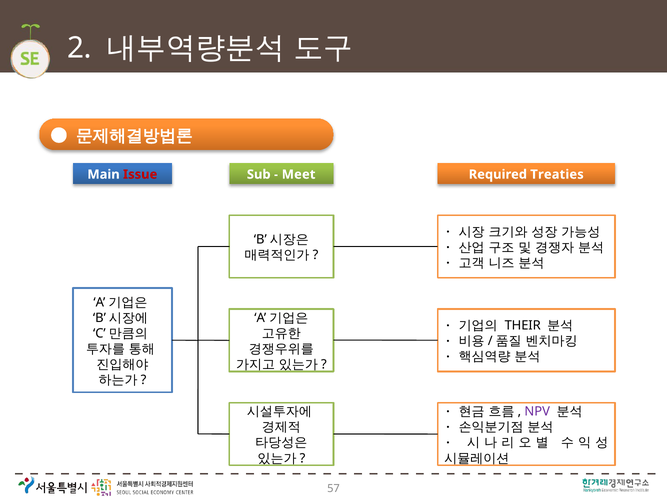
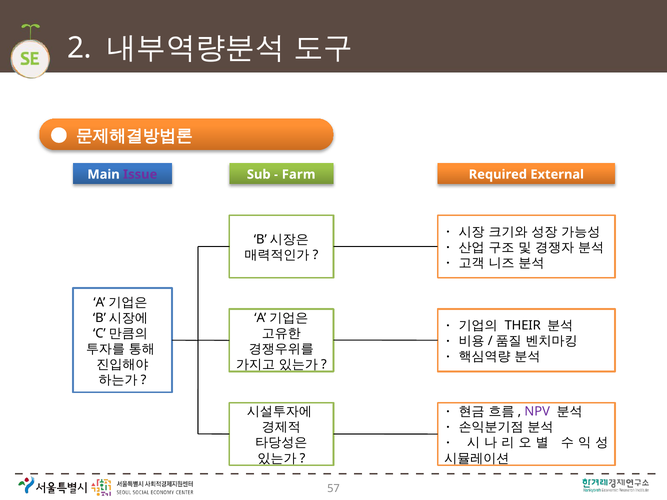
Issue colour: red -> purple
Meet: Meet -> Farm
Treaties: Treaties -> External
